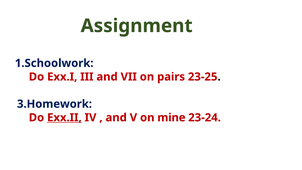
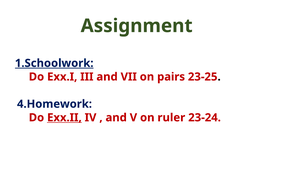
1.Schoolwork underline: none -> present
3.Homework: 3.Homework -> 4.Homework
mine: mine -> ruler
